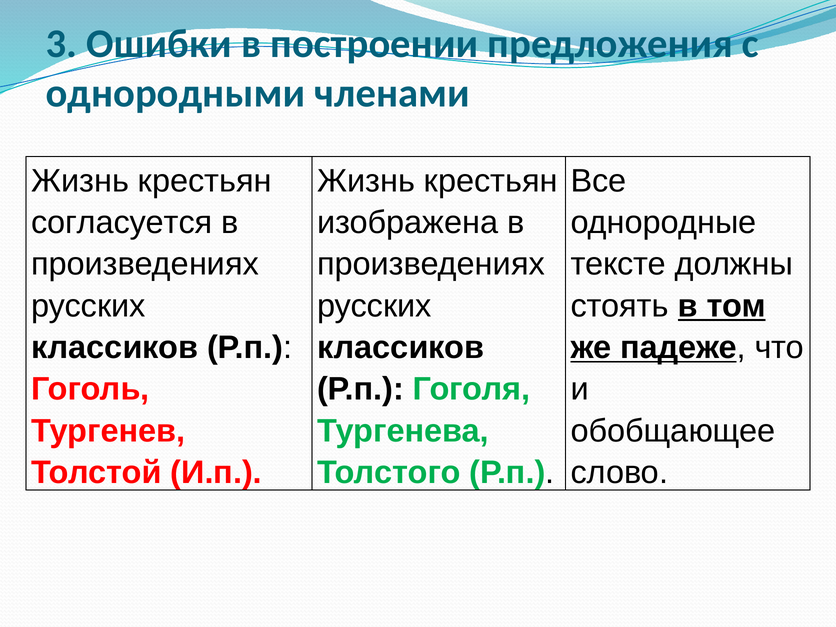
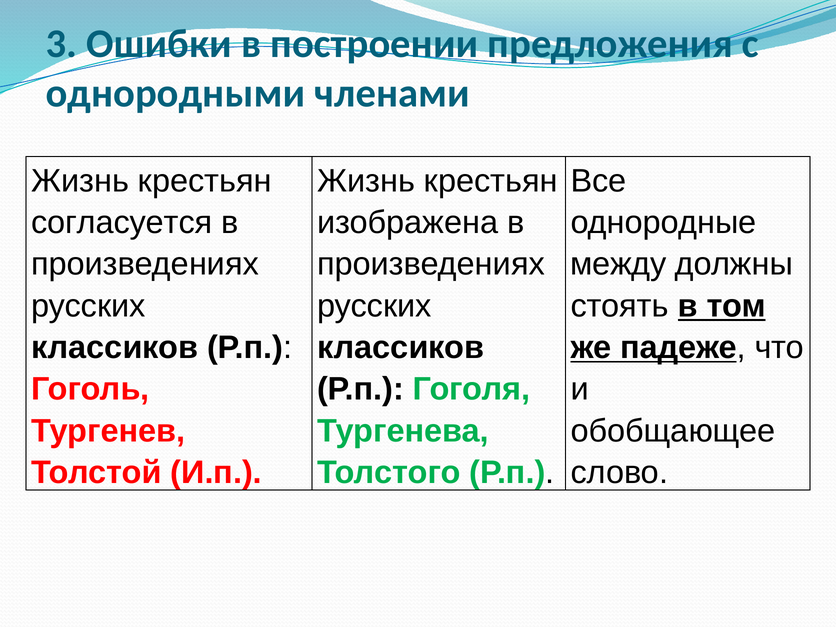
тексте: тексте -> между
